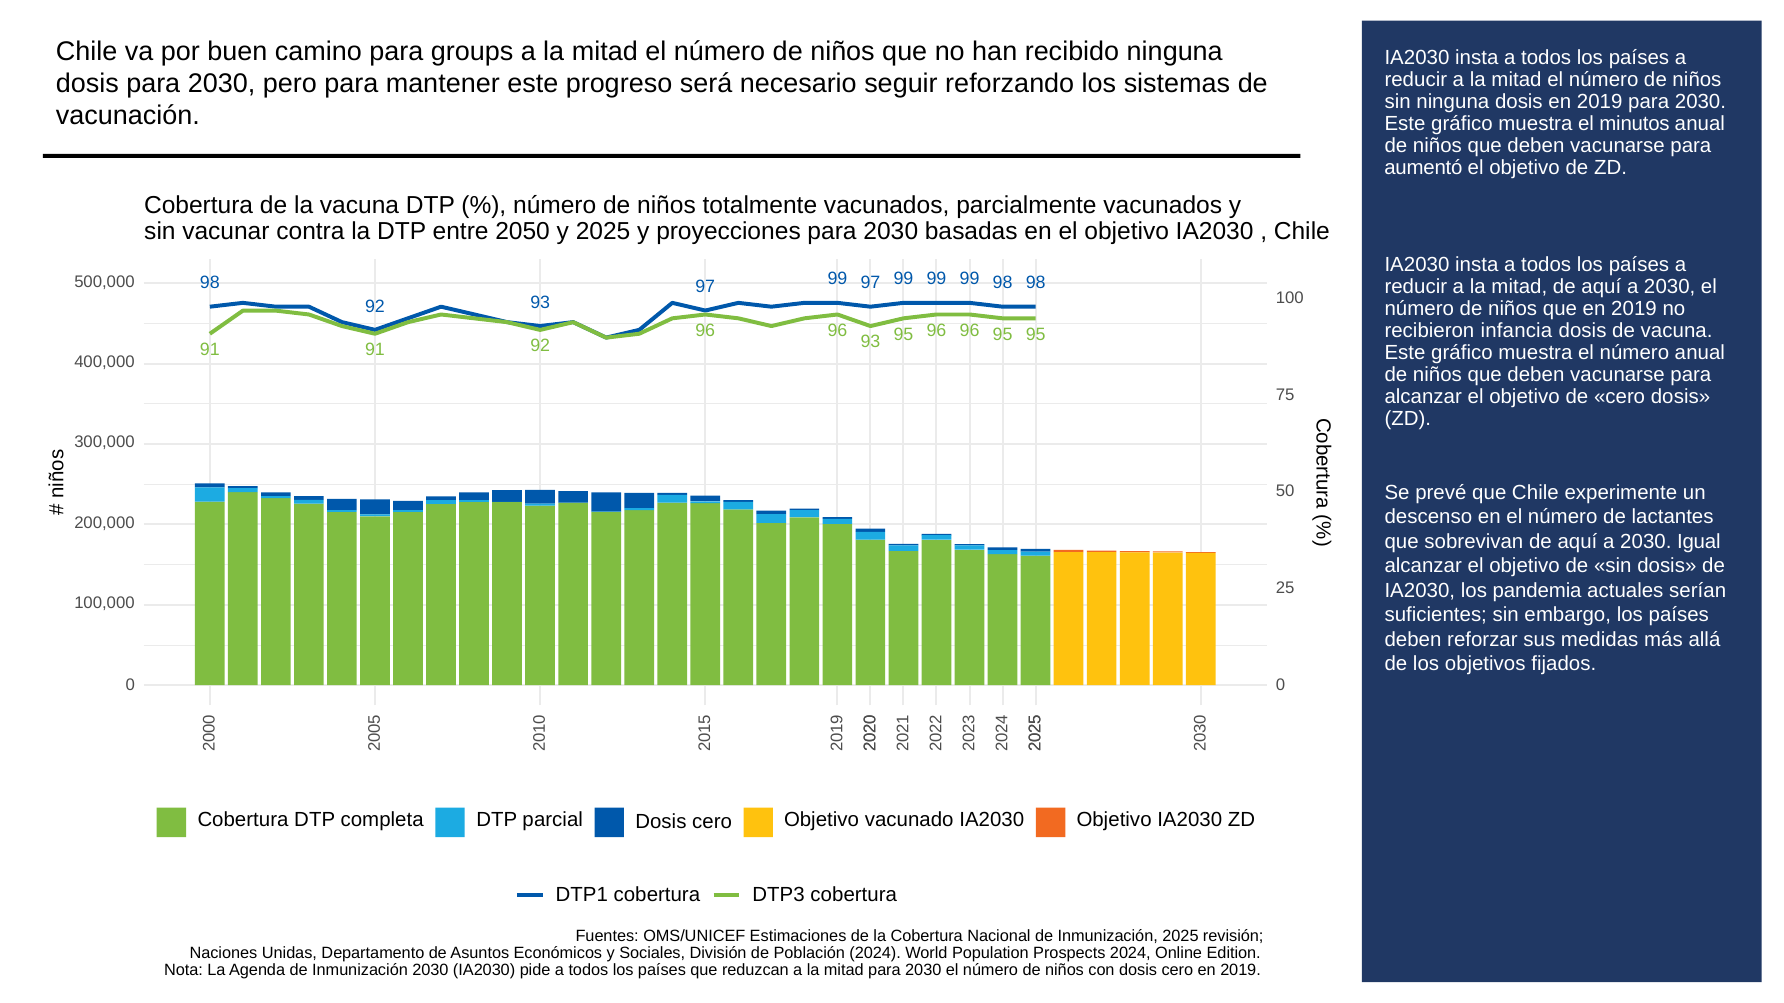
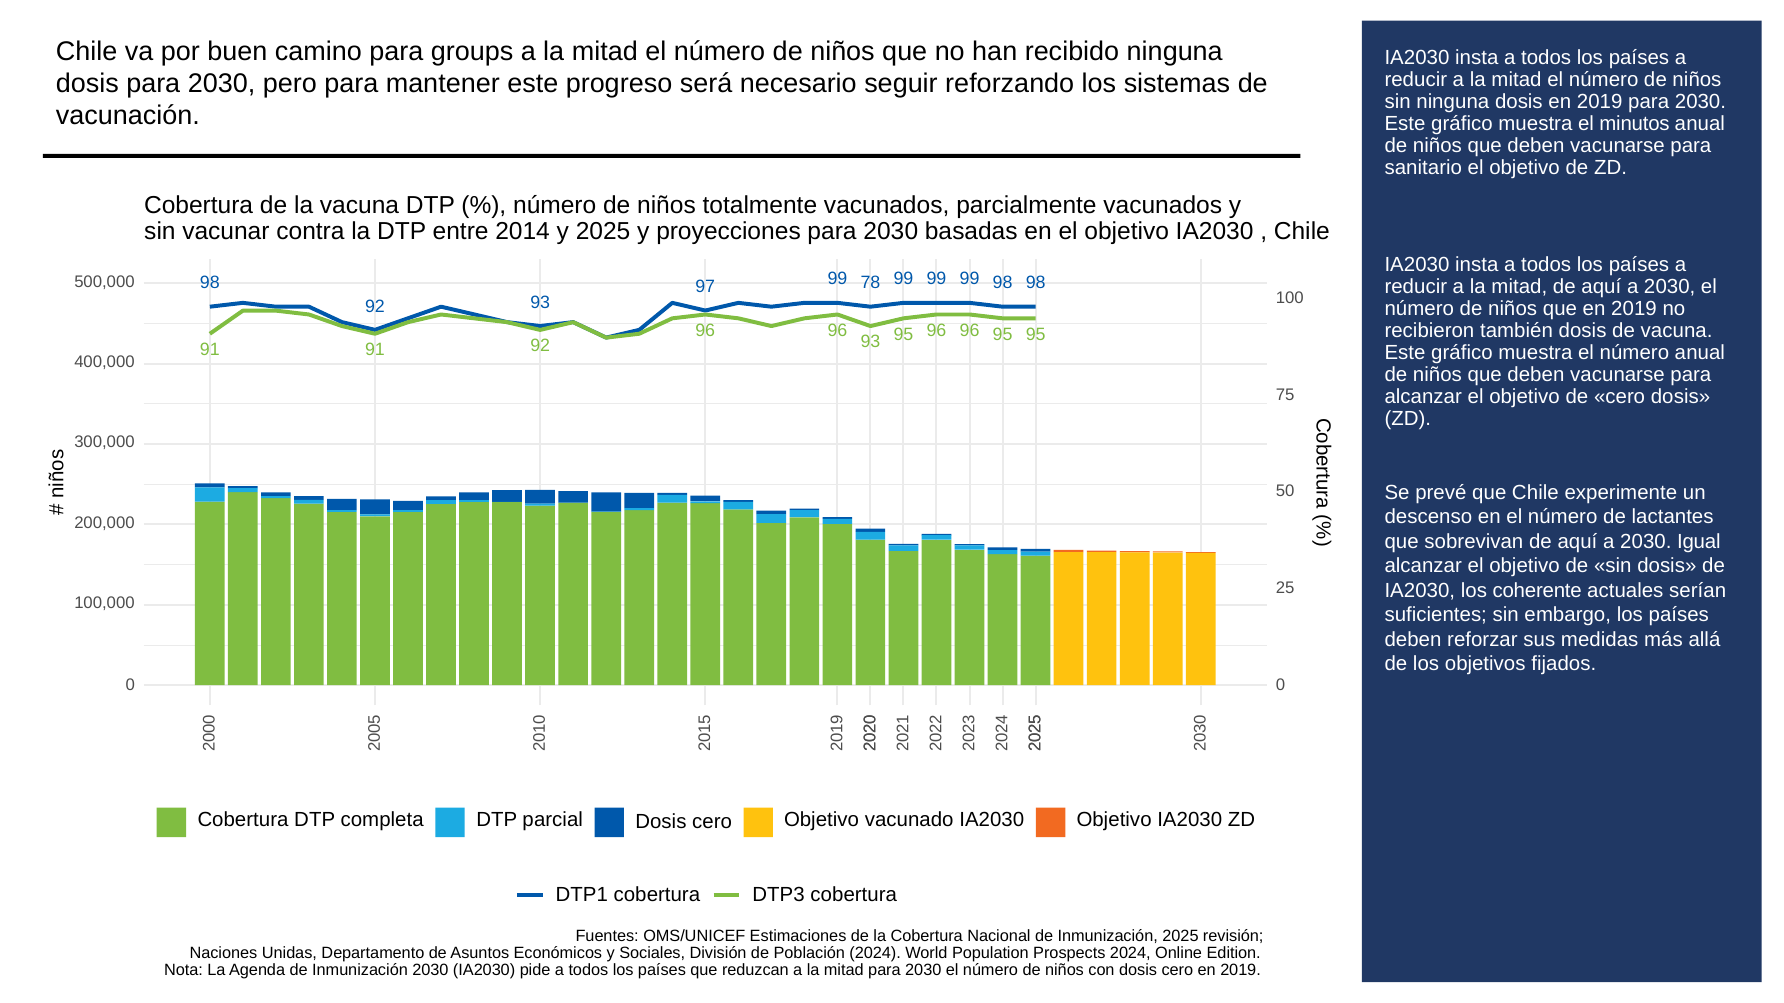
aumentó: aumentó -> sanitario
2050: 2050 -> 2014
99 97: 97 -> 78
infancia: infancia -> también
pandemia: pandemia -> coherente
